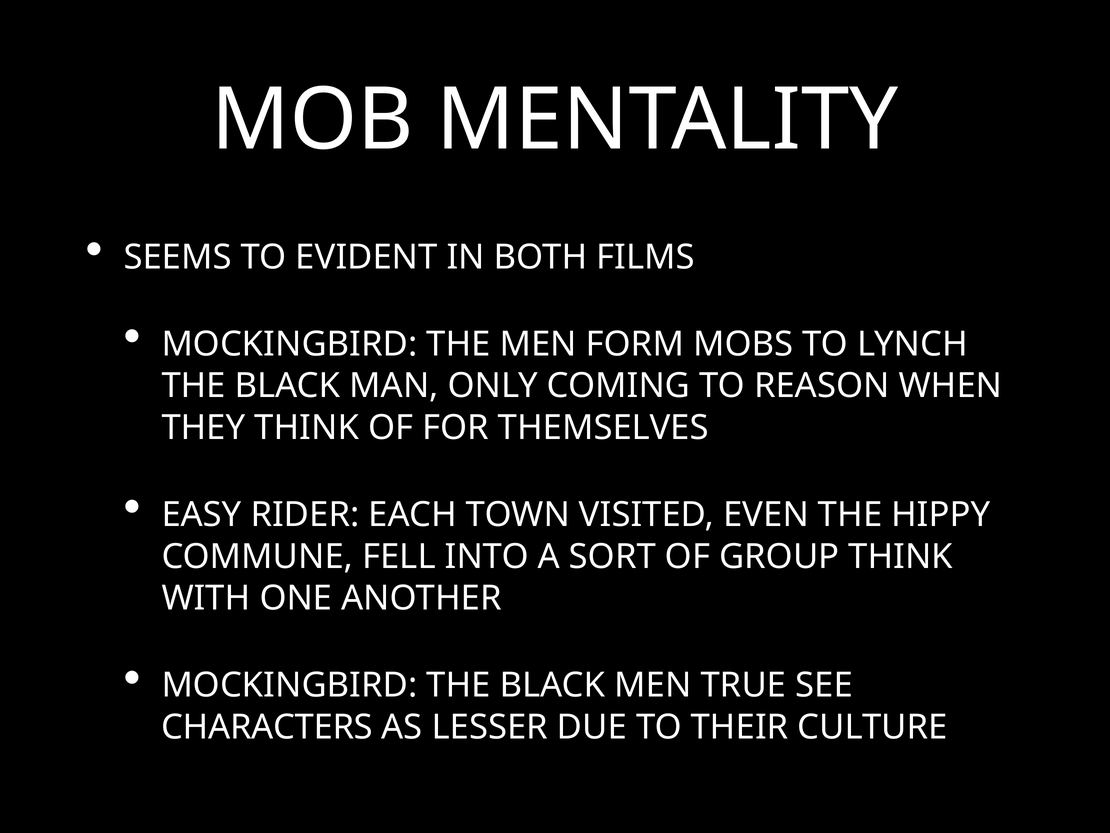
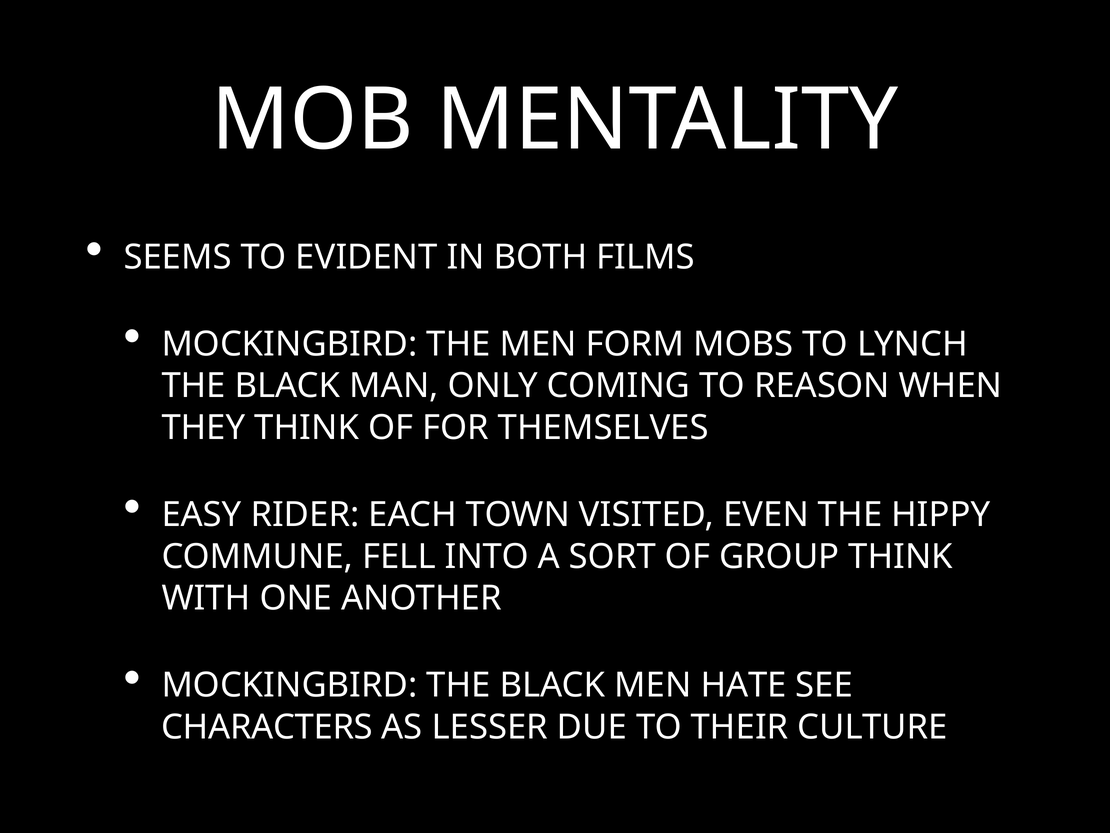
TRUE: TRUE -> HATE
